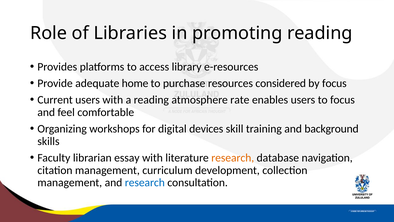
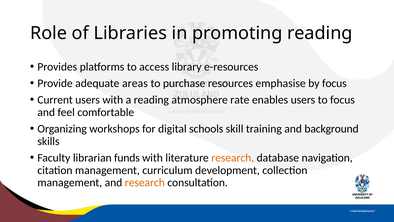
home: home -> areas
considered: considered -> emphasise
devices: devices -> schools
essay: essay -> funds
research at (145, 182) colour: blue -> orange
